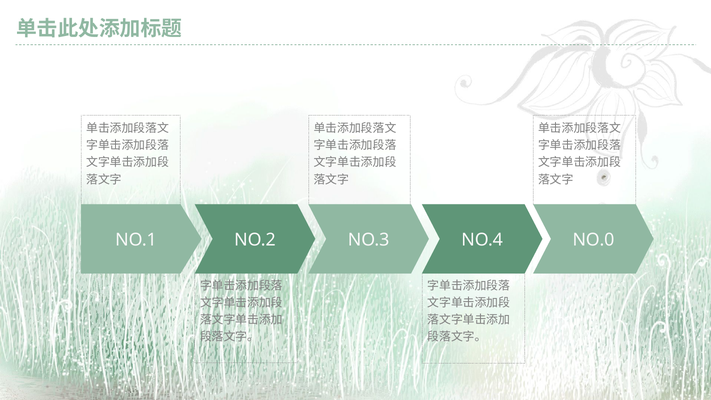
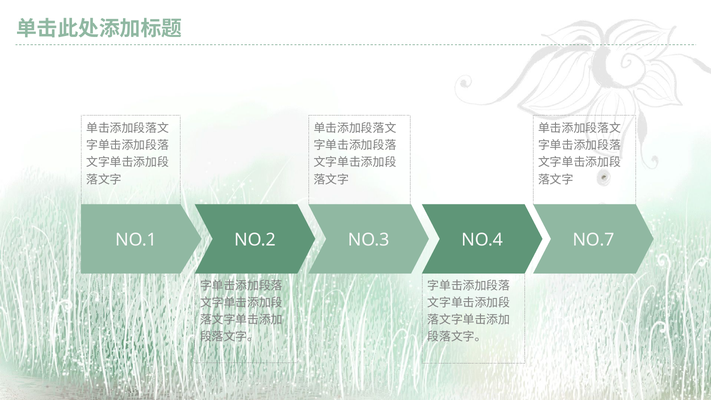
NO.0: NO.0 -> NO.7
